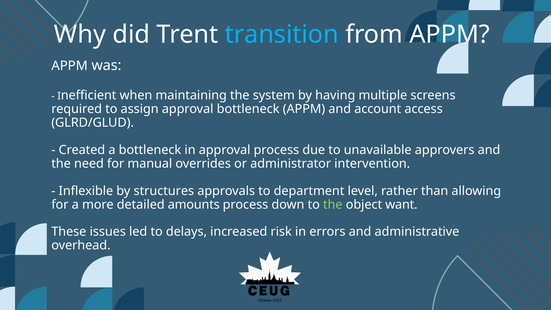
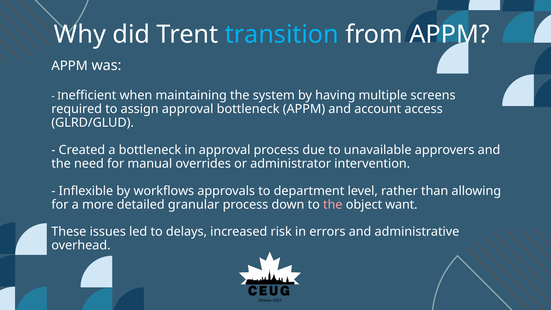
structures: structures -> workflows
amounts: amounts -> granular
the at (333, 204) colour: light green -> pink
